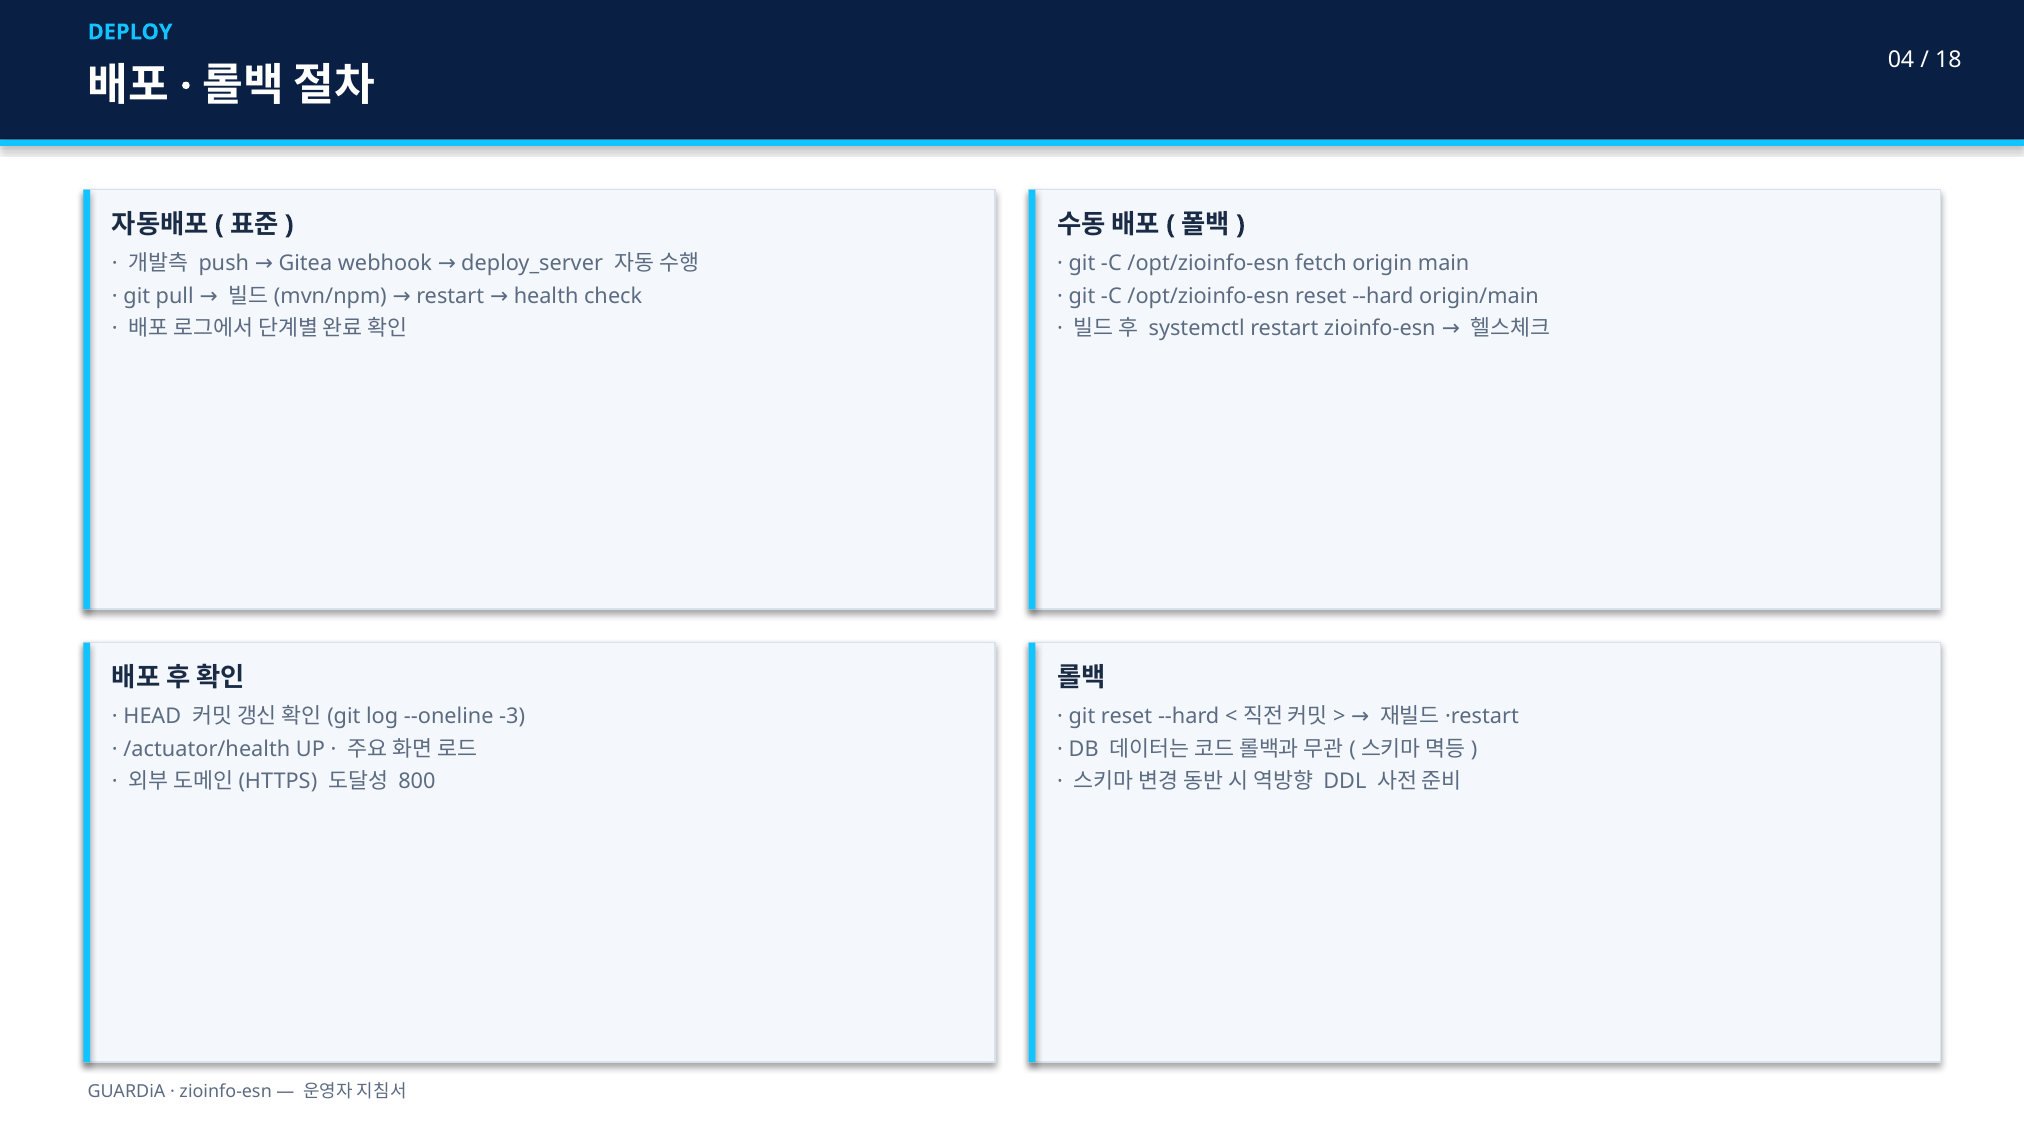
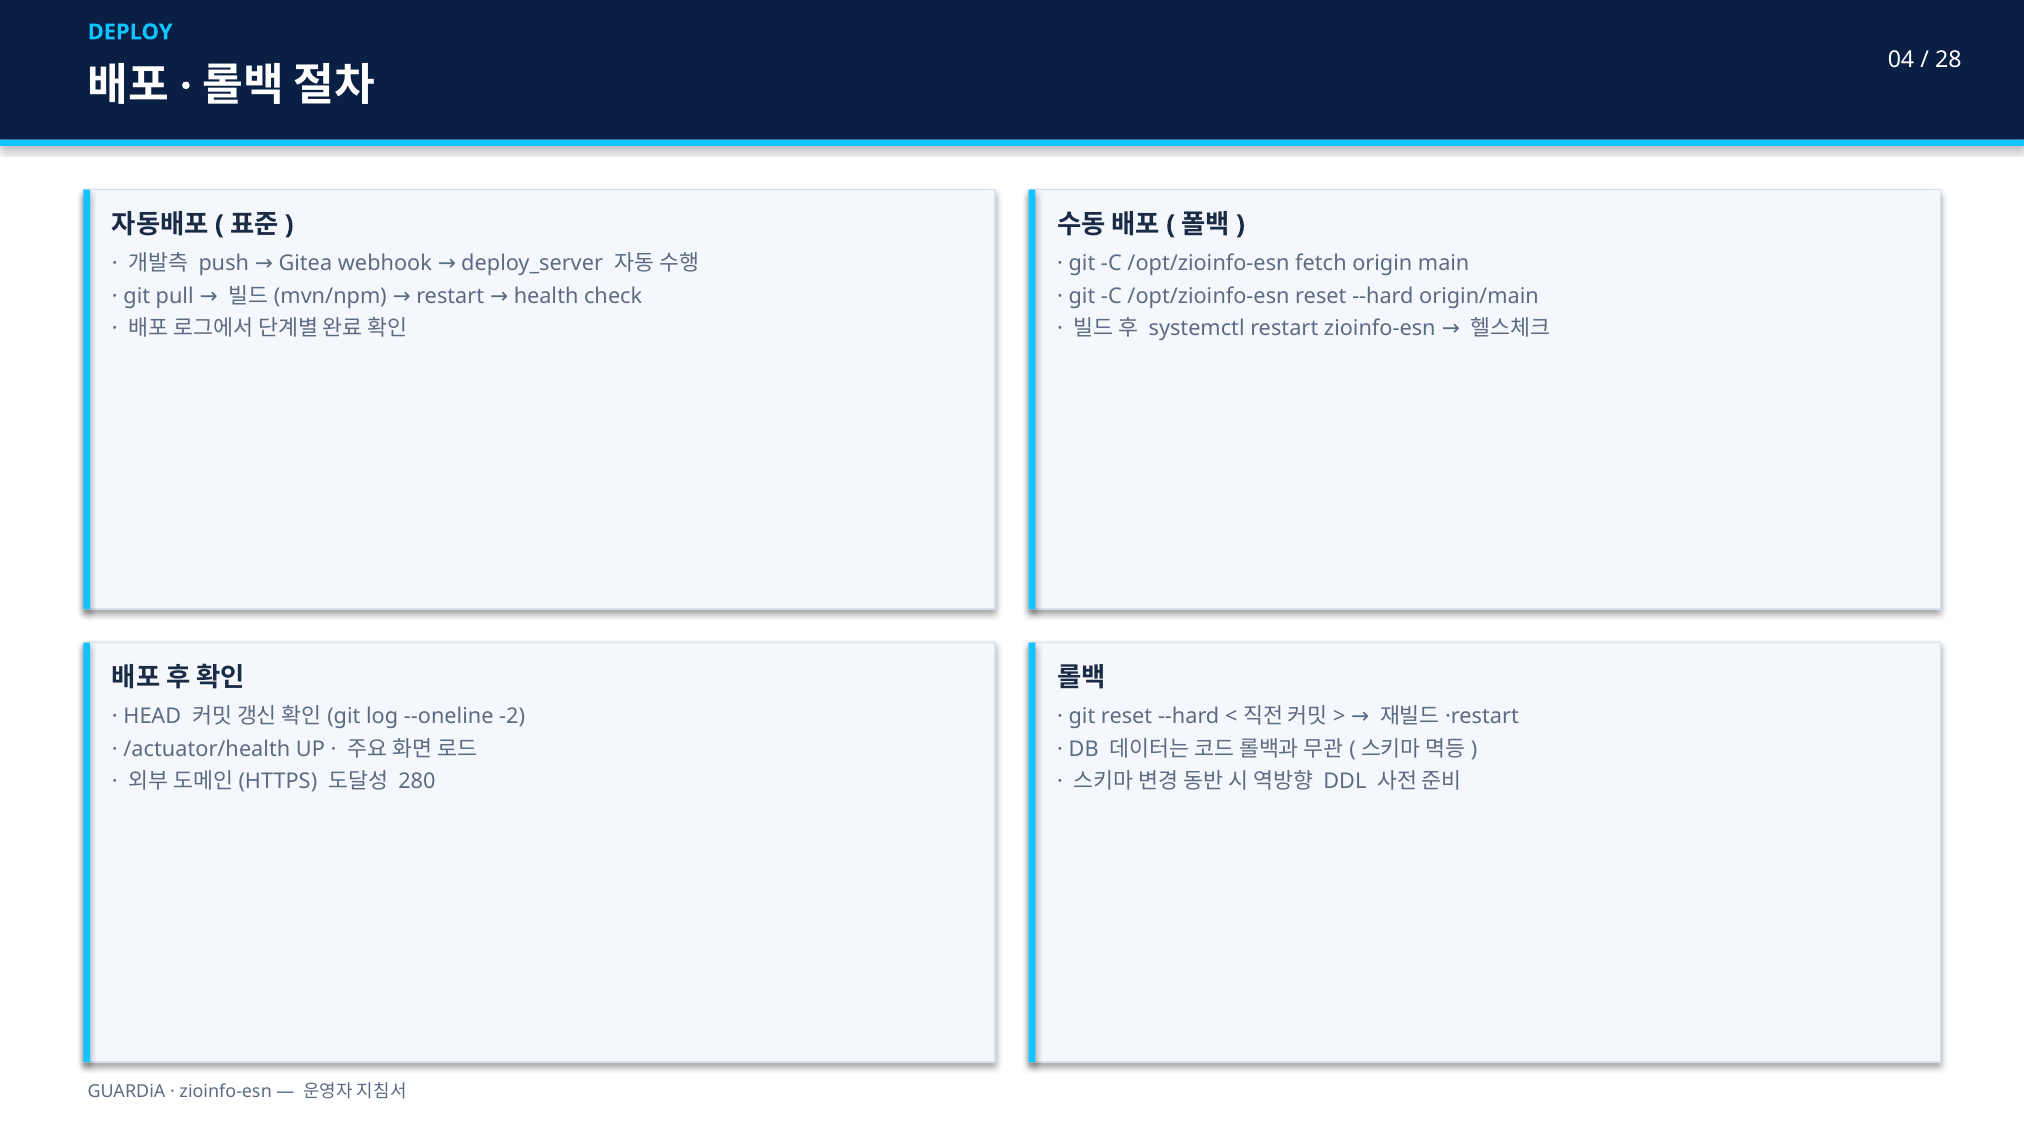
18: 18 -> 28
-3: -3 -> -2
800: 800 -> 280
